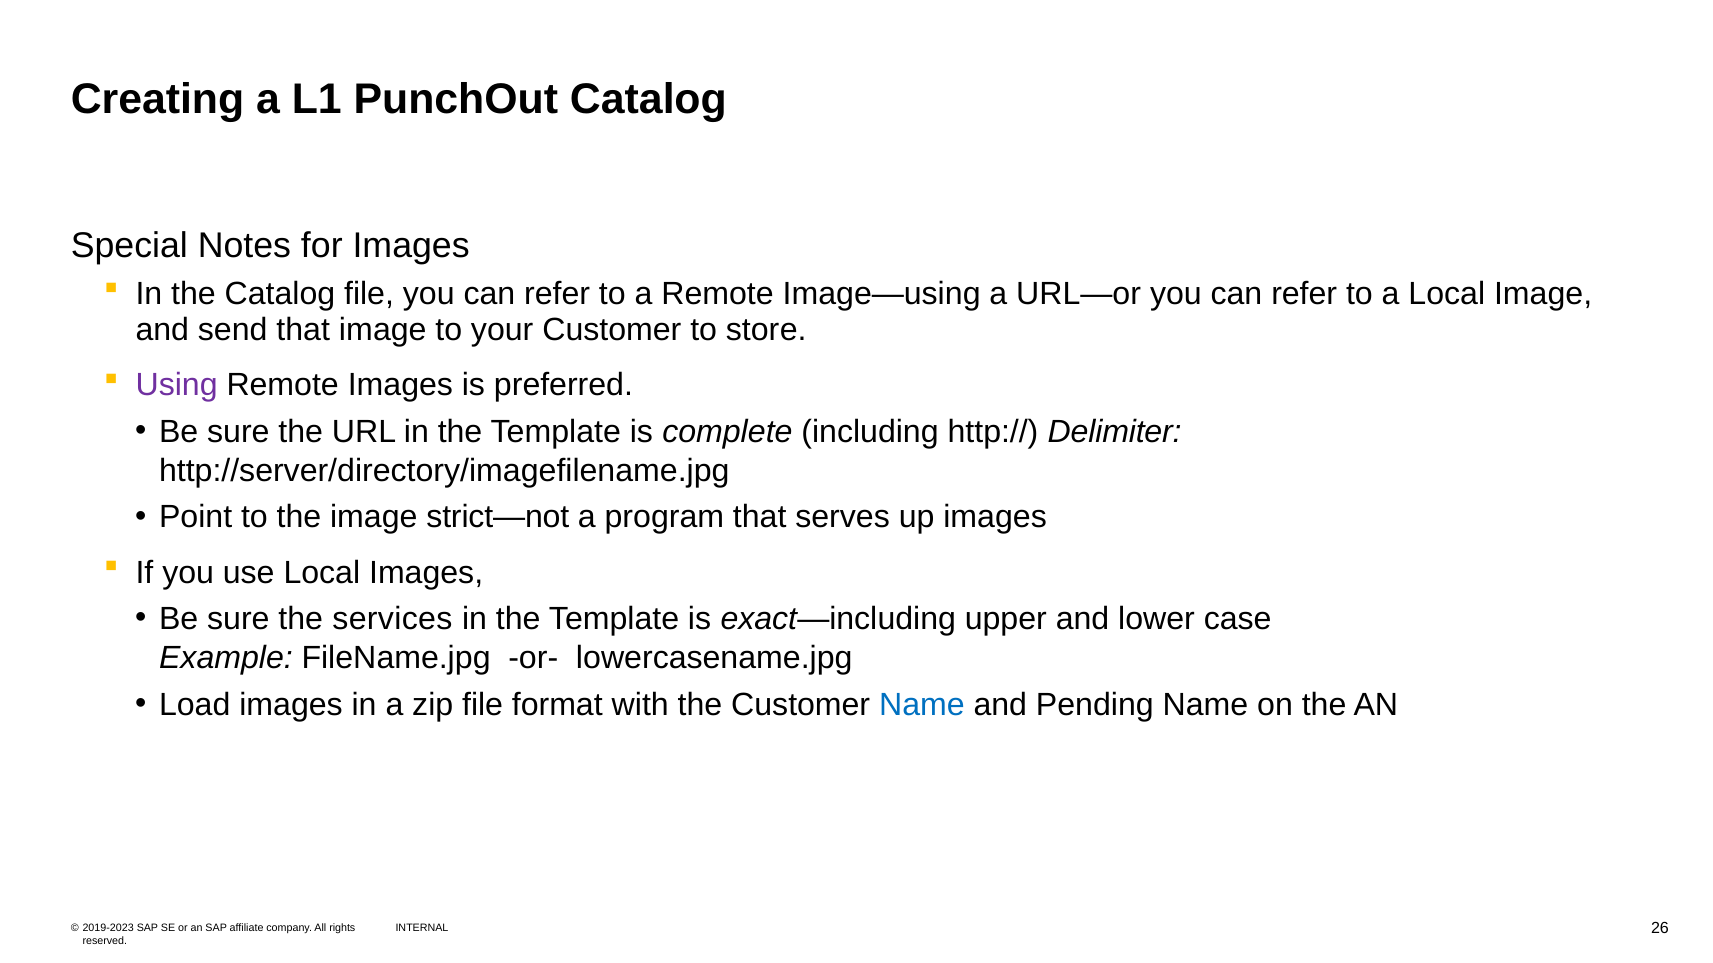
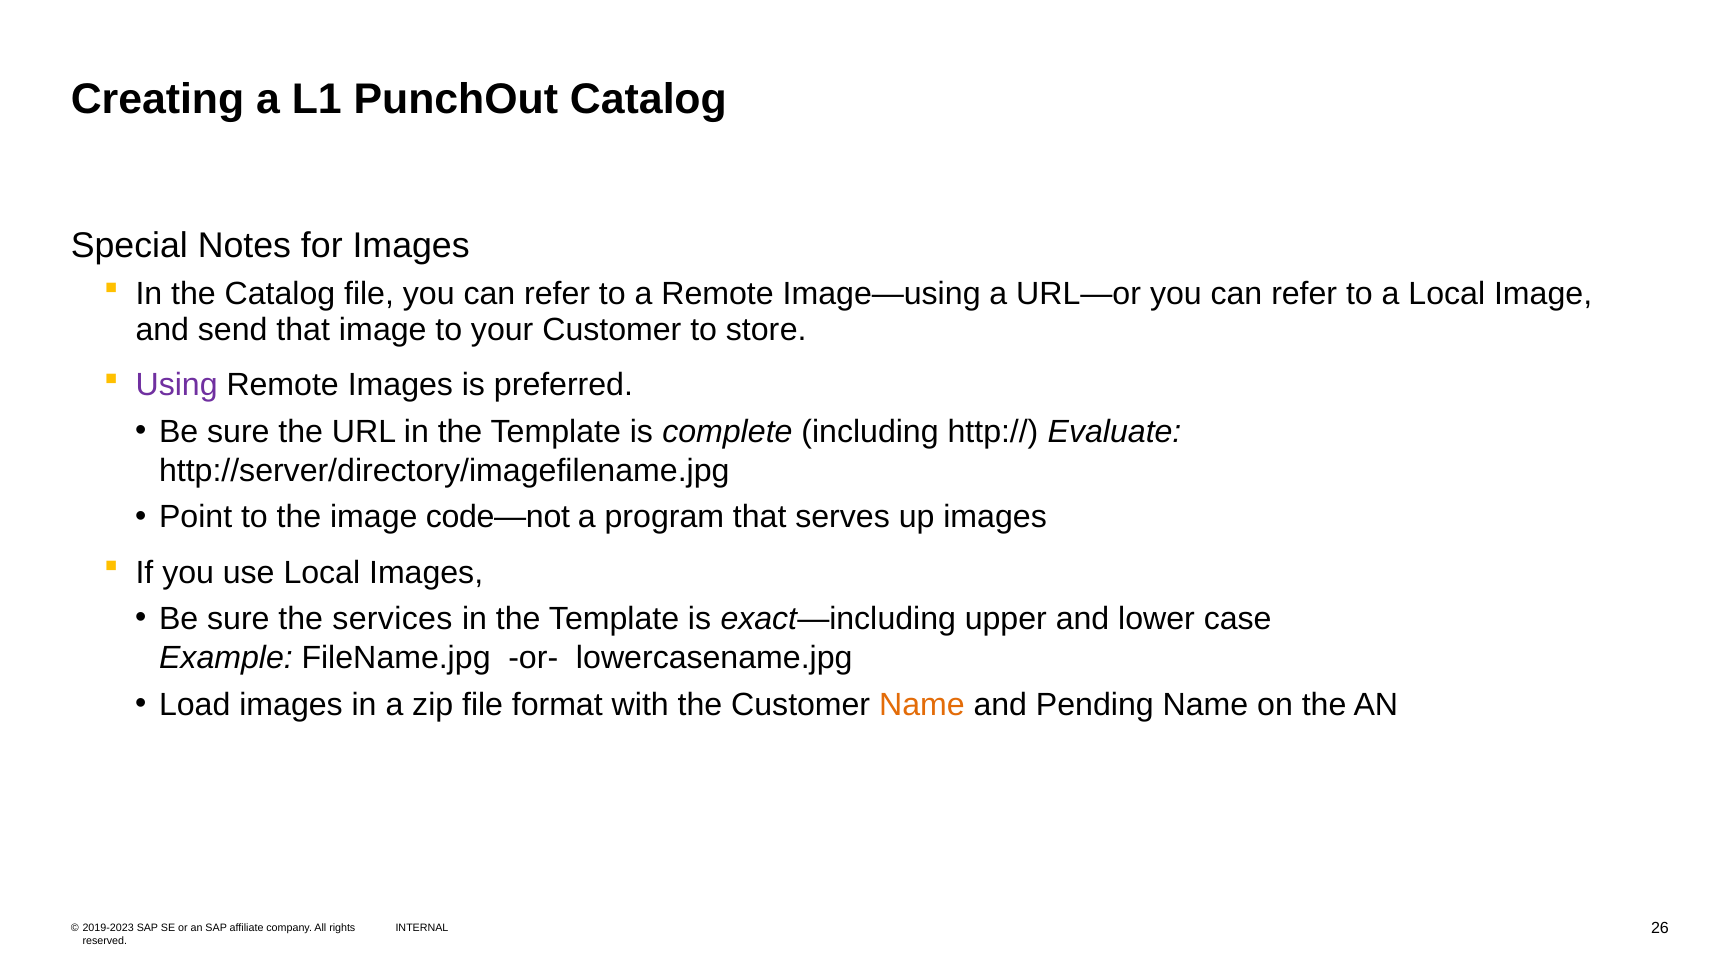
Delimiter: Delimiter -> Evaluate
strict—not: strict—not -> code—not
Name at (922, 705) colour: blue -> orange
